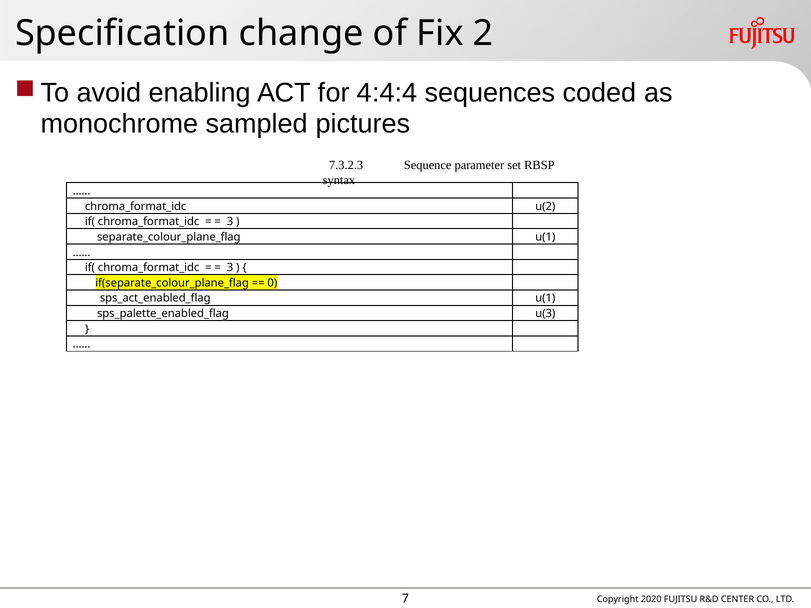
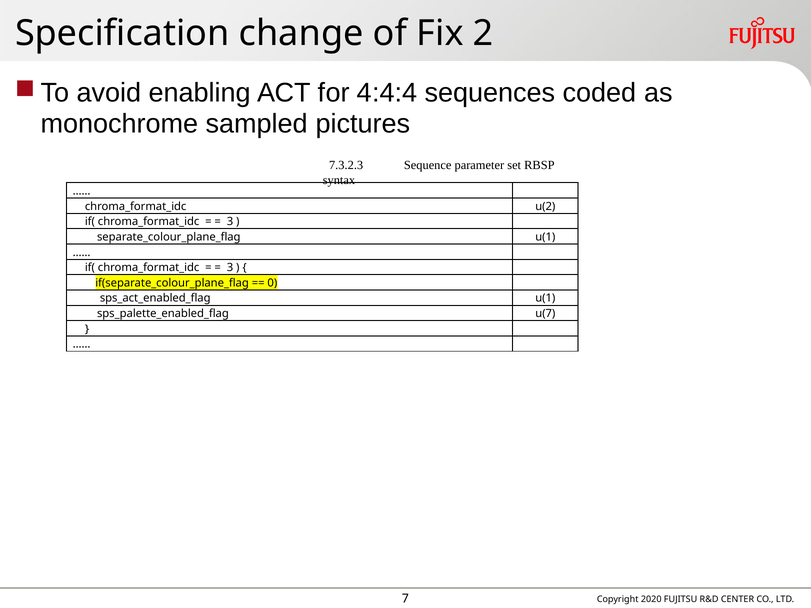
u(3: u(3 -> u(7
